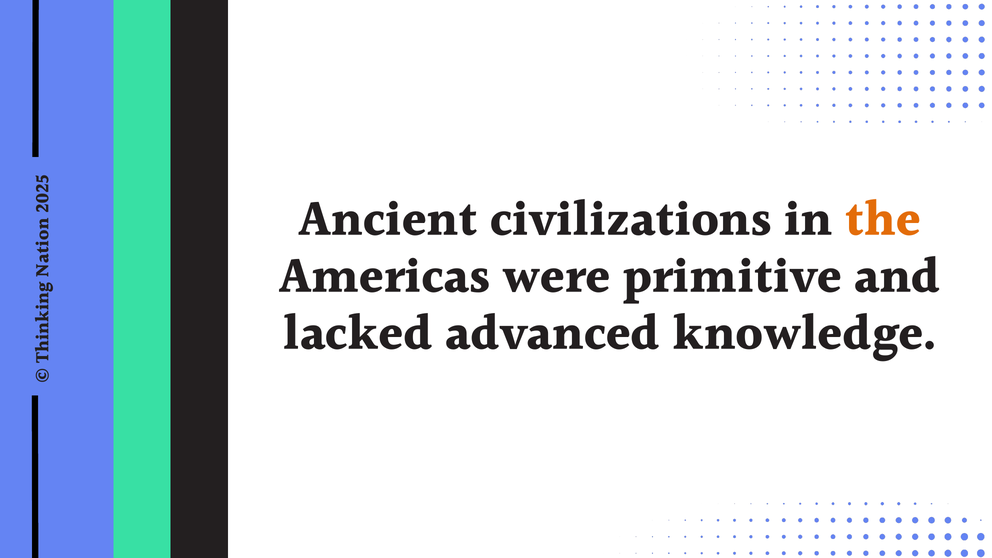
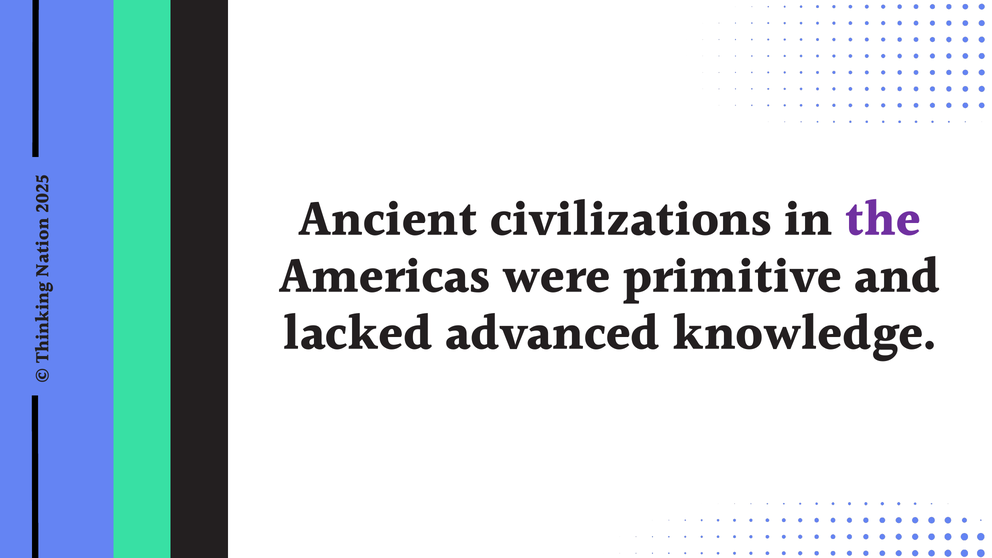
the colour: orange -> purple
